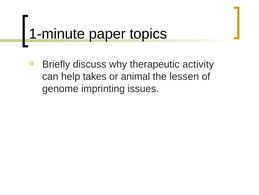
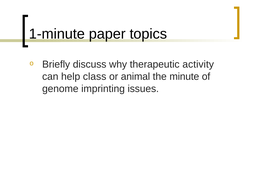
takes: takes -> class
lessen: lessen -> minute
